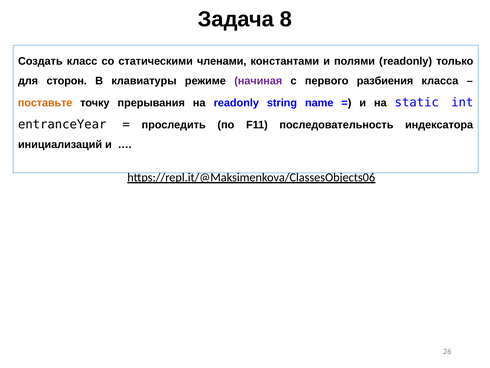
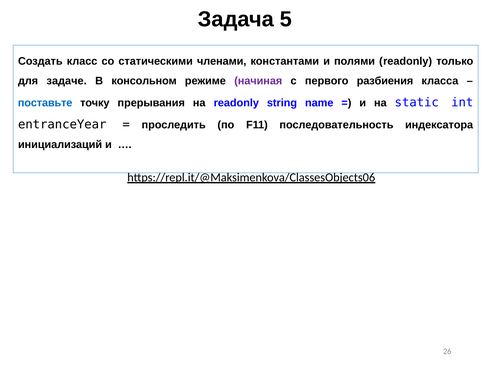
8: 8 -> 5
сторон: сторон -> задаче
клавиатуры: клавиатуры -> консольном
поставьте colour: orange -> blue
